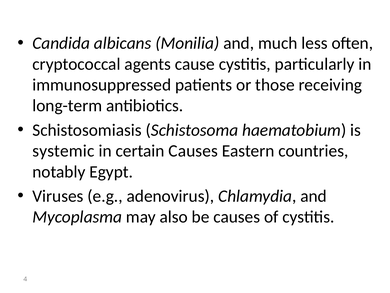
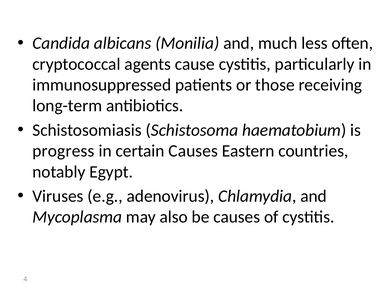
systemic: systemic -> progress
